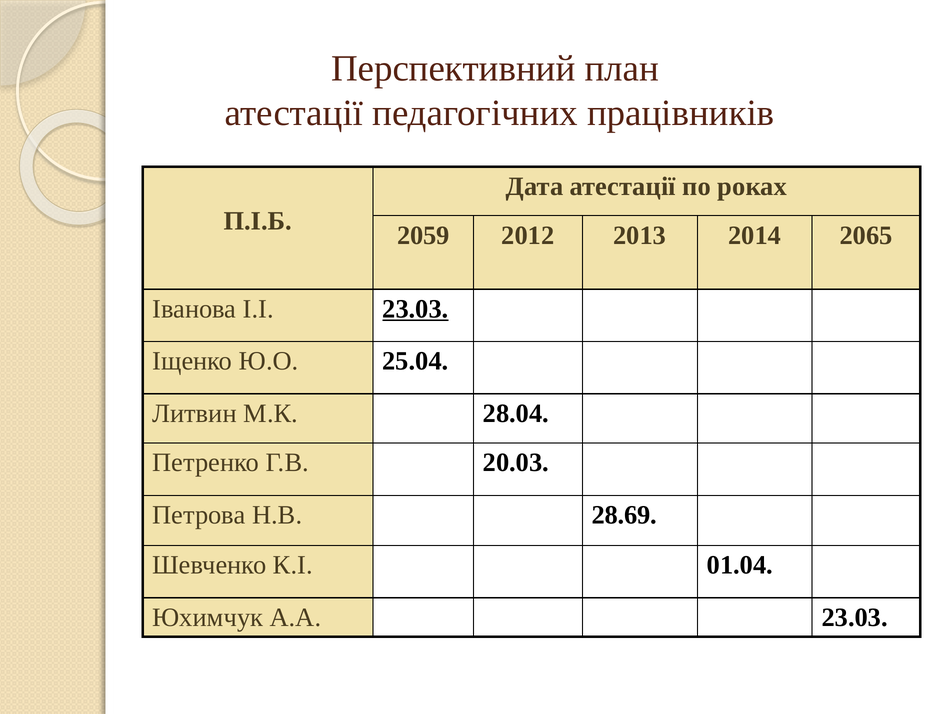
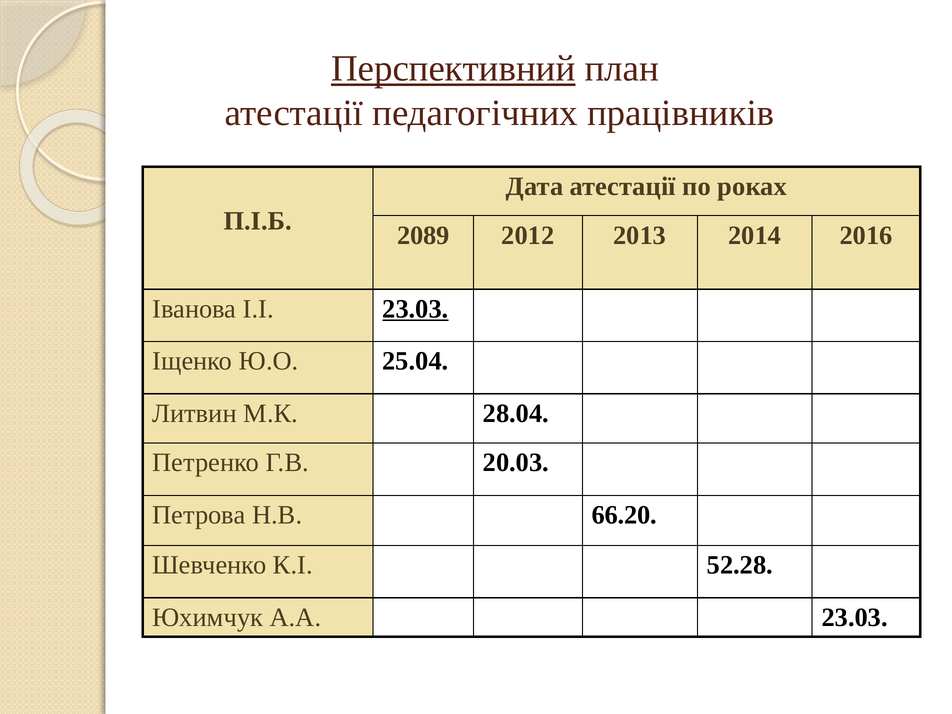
Перспективний underline: none -> present
2059: 2059 -> 2089
2065: 2065 -> 2016
28.69: 28.69 -> 66.20
01.04: 01.04 -> 52.28
